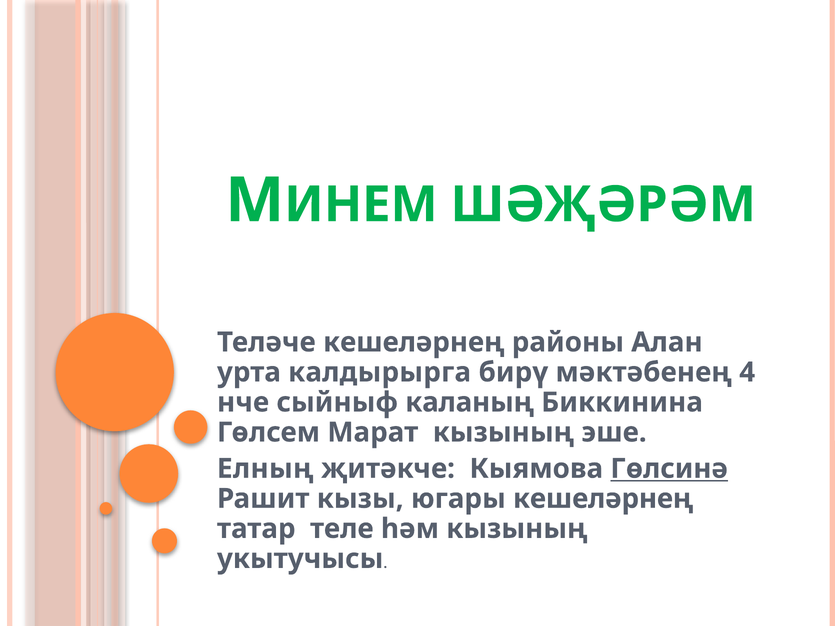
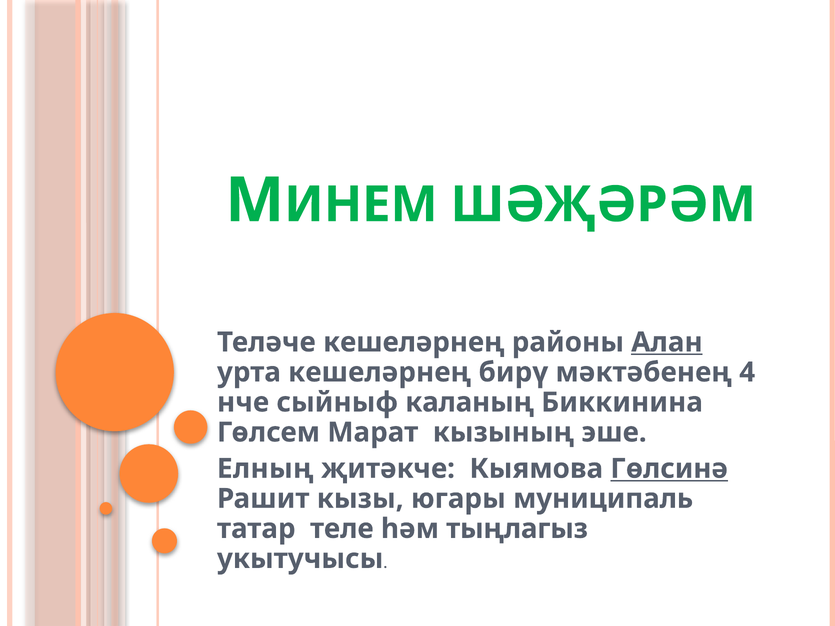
Алан underline: none -> present
урта калдырырга: калдырырга -> кешеләрнең
югары кешеләрнең: кешеләрнең -> муниципаль
һәм кызының: кызының -> тыңлагыз
